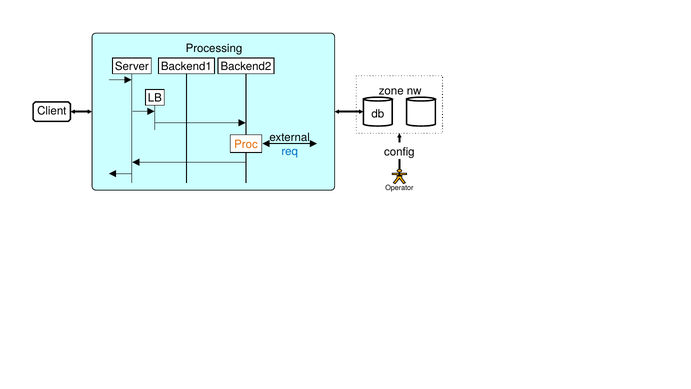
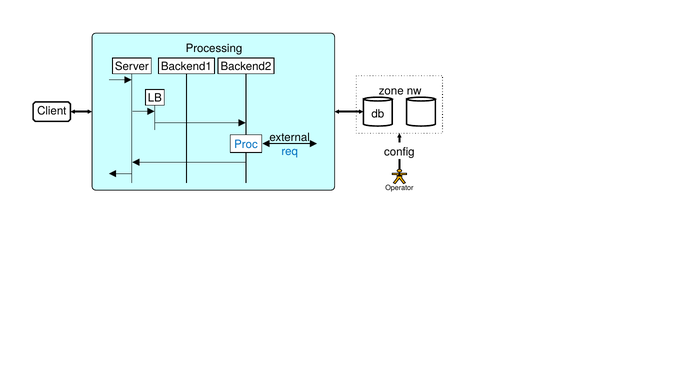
Proc colour: orange -> blue
